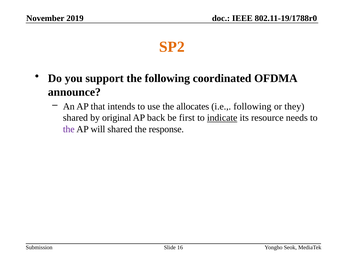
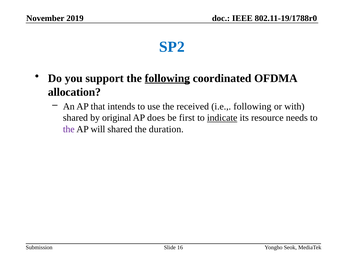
SP2 colour: orange -> blue
following at (167, 78) underline: none -> present
announce: announce -> allocation
allocates: allocates -> received
they: they -> with
back: back -> does
response: response -> duration
